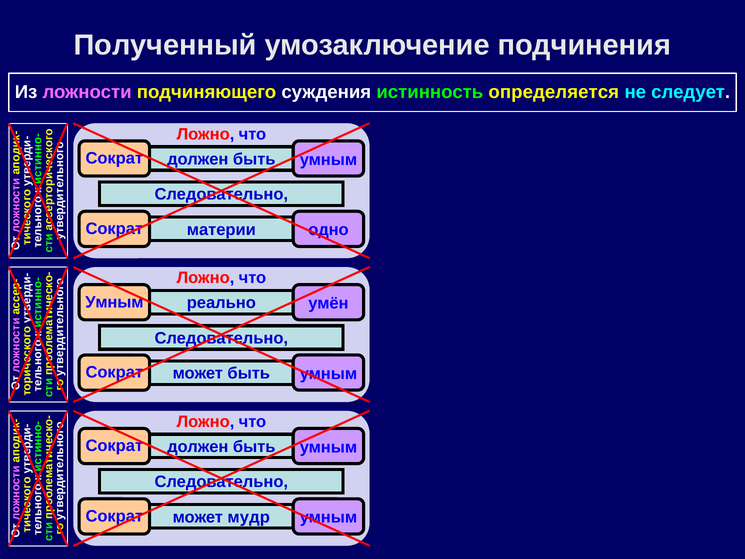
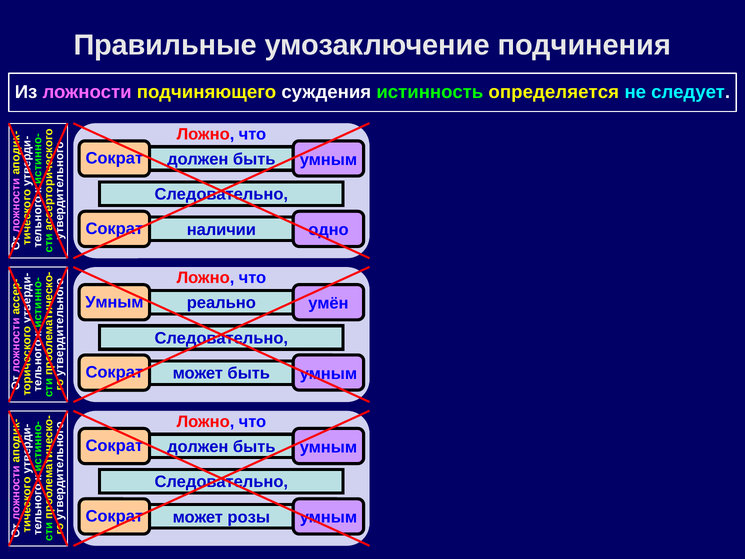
Полученный: Полученный -> Правильные
материи: материи -> наличии
мудр: мудр -> розы
